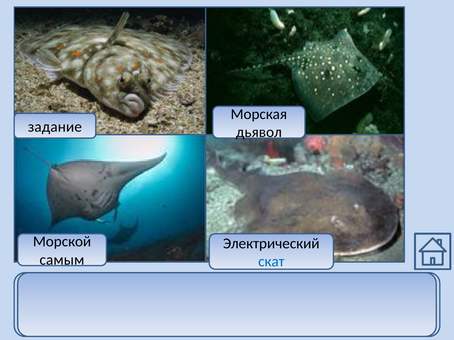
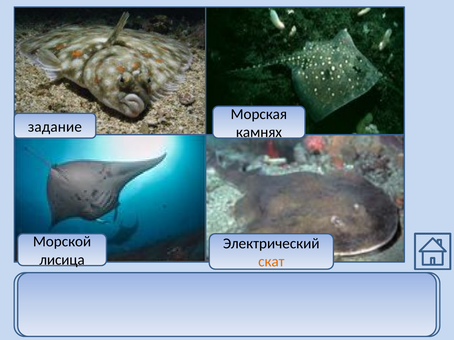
дьявол at (259, 132): дьявол -> камнях
самым at (62, 260): самым -> лисица
скат at (271, 262) colour: blue -> orange
